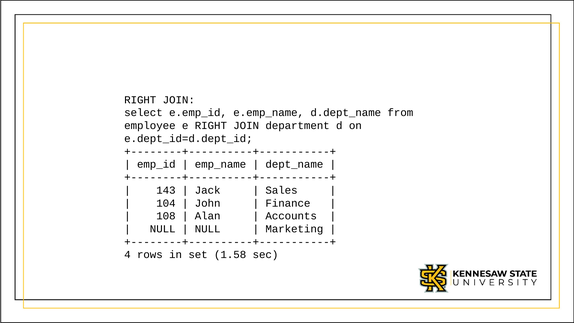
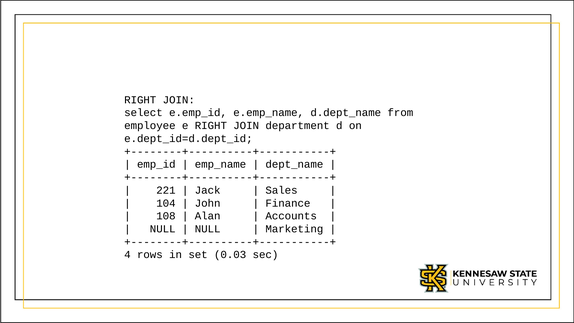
143: 143 -> 221
1.58: 1.58 -> 0.03
